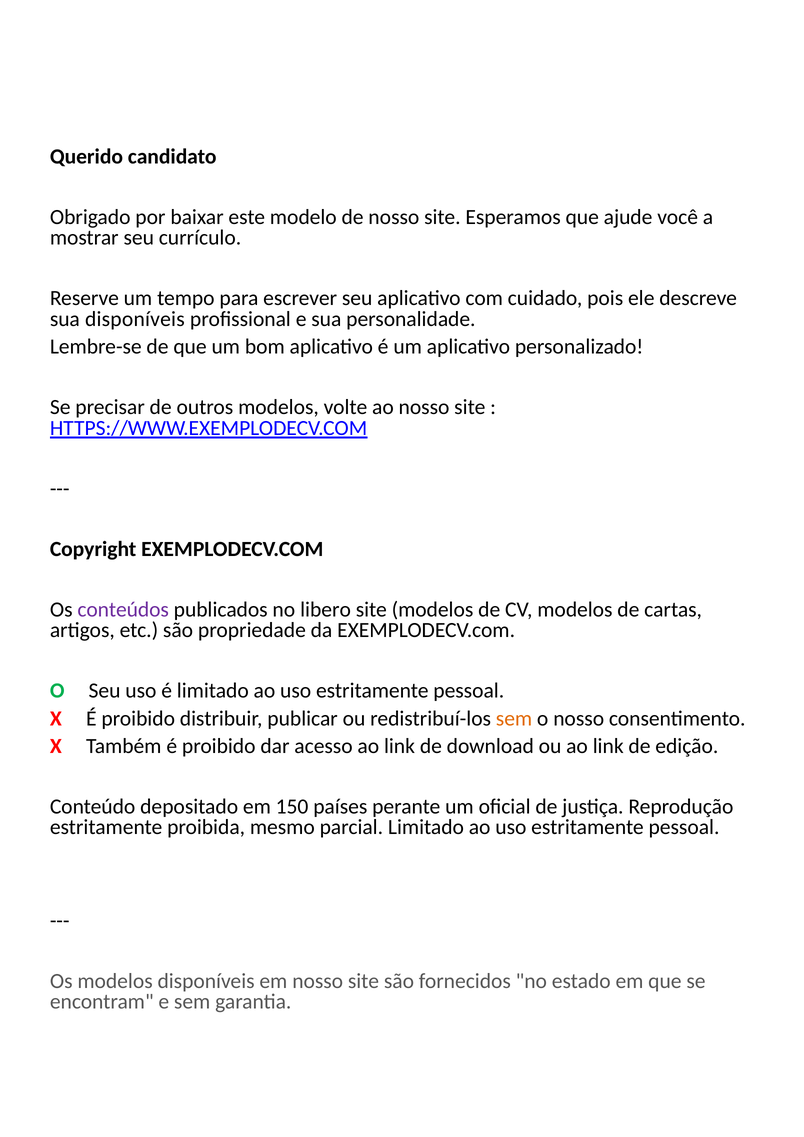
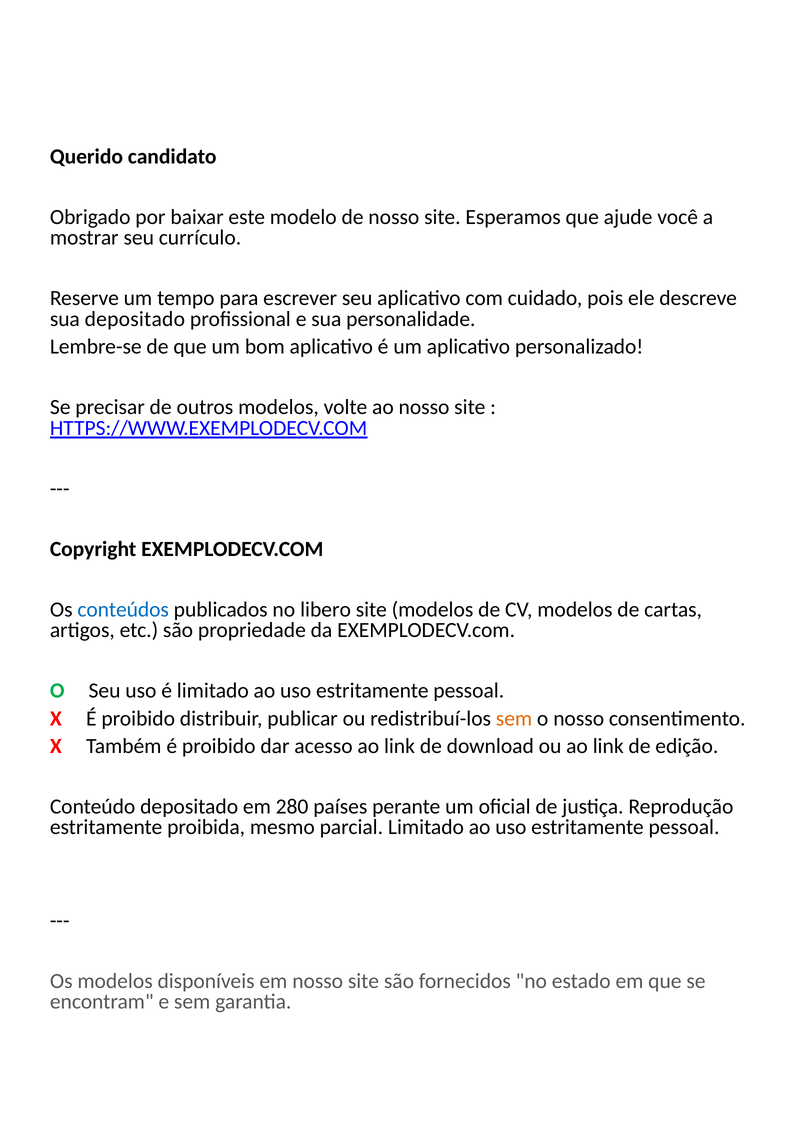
sua disponíveis: disponíveis -> depositado
conteúdos colour: purple -> blue
150: 150 -> 280
